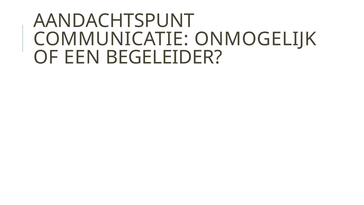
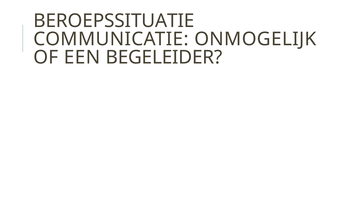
AANDACHTSPUNT: AANDACHTSPUNT -> BEROEPSSITUATIE
